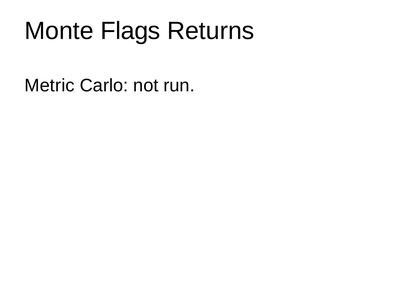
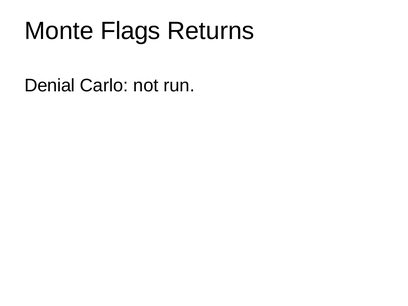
Metric: Metric -> Denial
